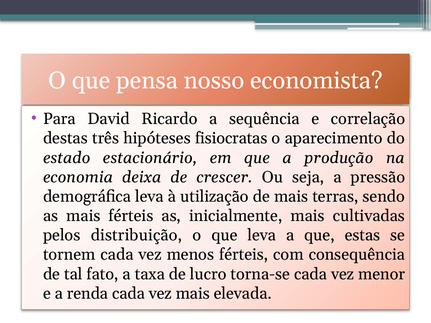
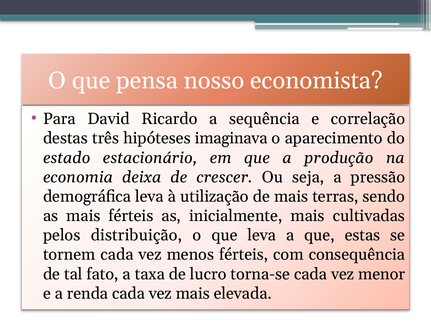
fisiocratas: fisiocratas -> imaginava
